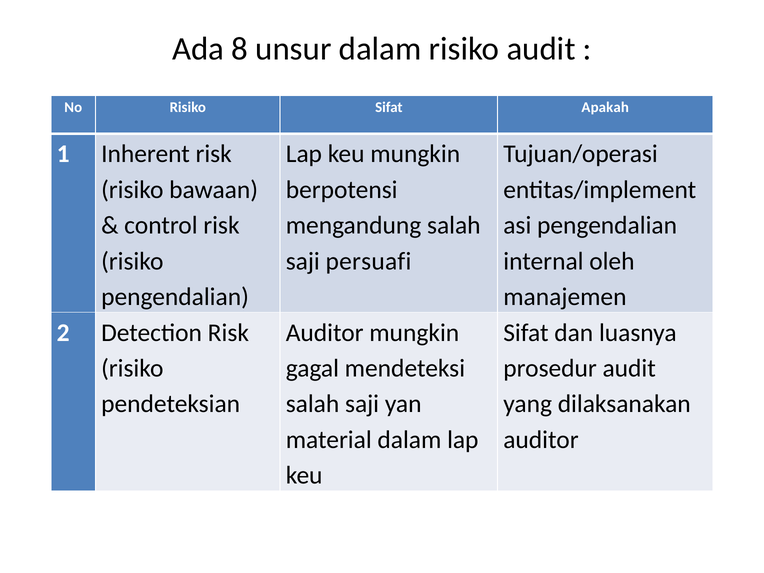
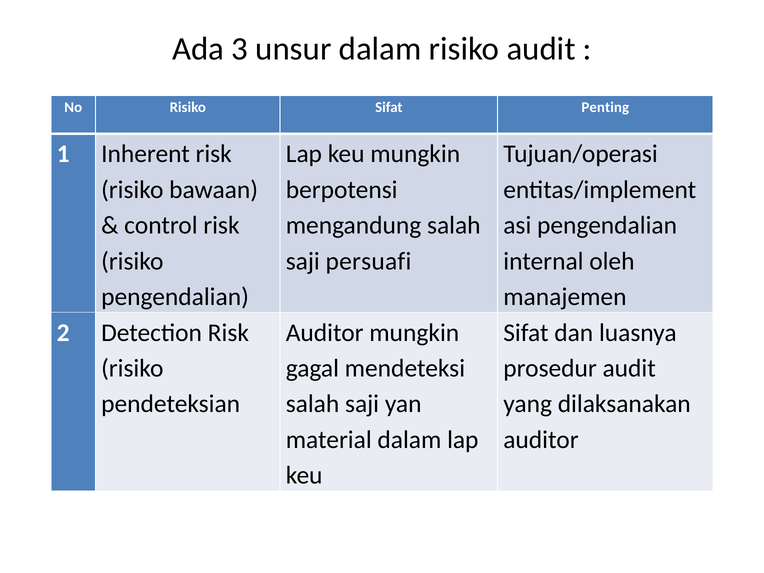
8: 8 -> 3
Apakah: Apakah -> Penting
